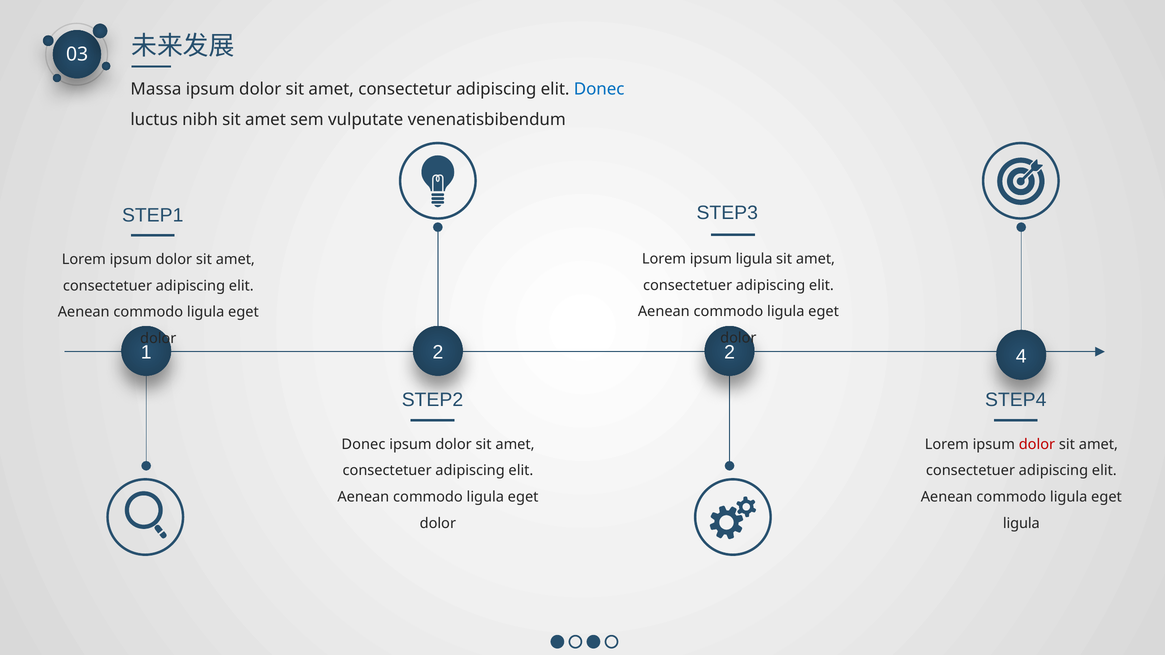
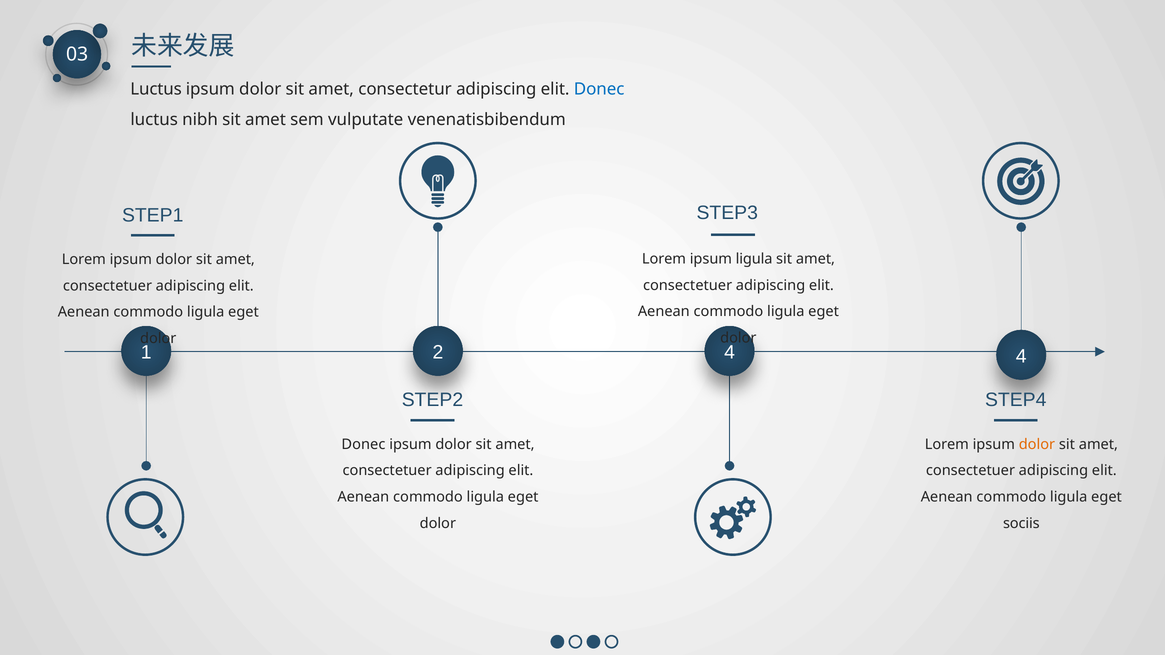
Massa at (156, 89): Massa -> Luctus
2 2: 2 -> 4
dolor at (1037, 445) colour: red -> orange
ligula at (1021, 523): ligula -> sociis
